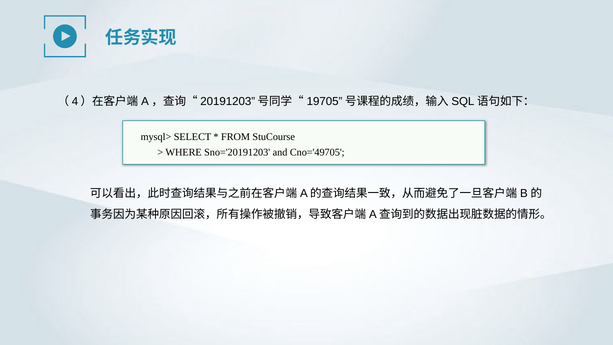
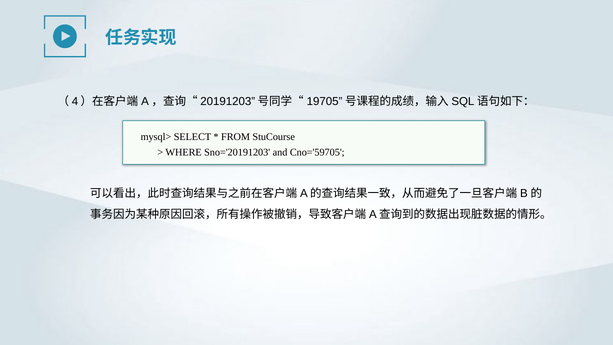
Cno='49705: Cno='49705 -> Cno='59705
